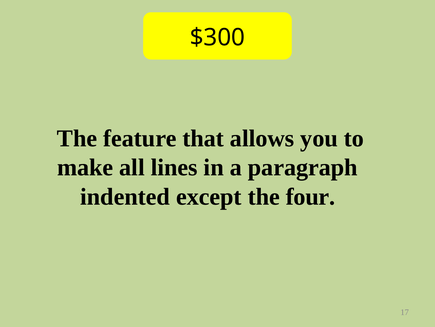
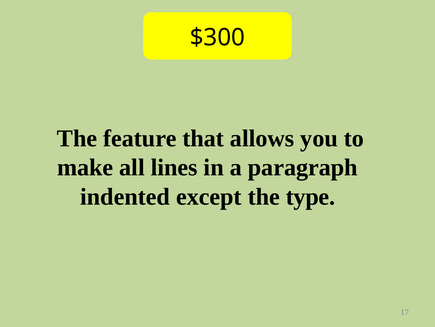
four: four -> type
